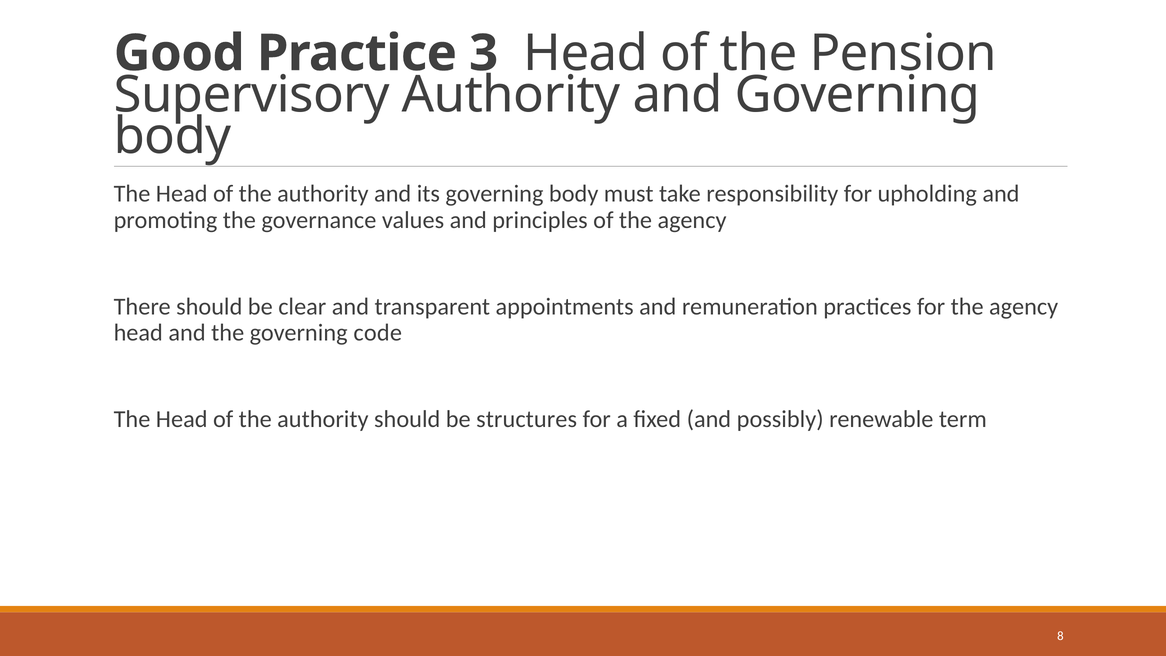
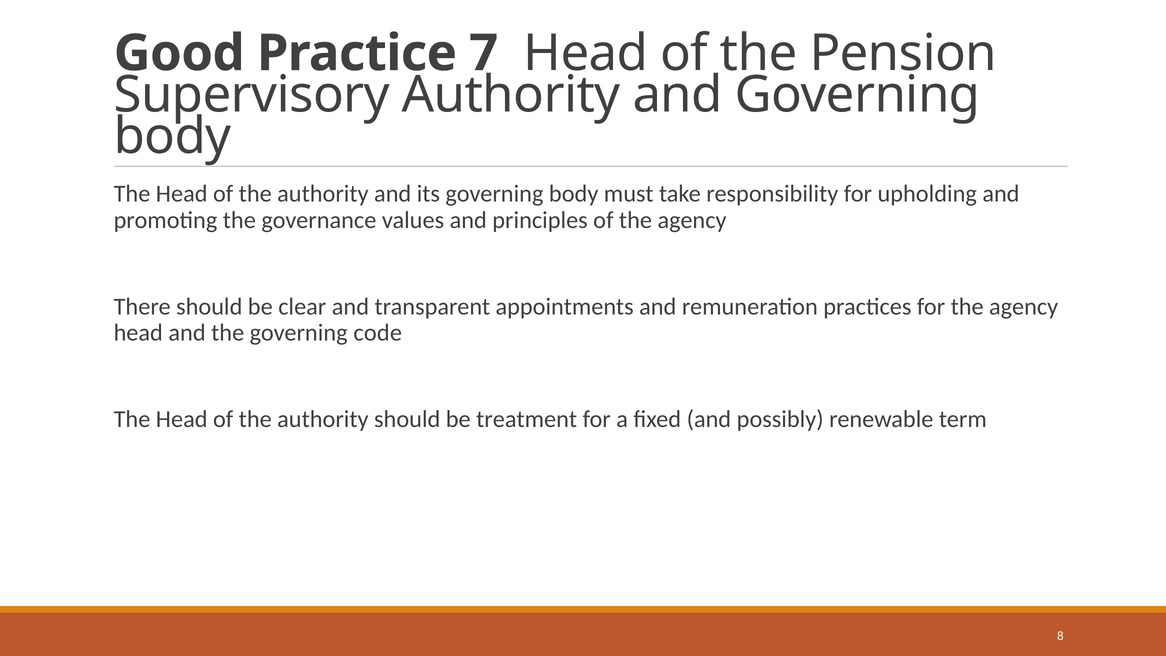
3: 3 -> 7
structures: structures -> treatment
